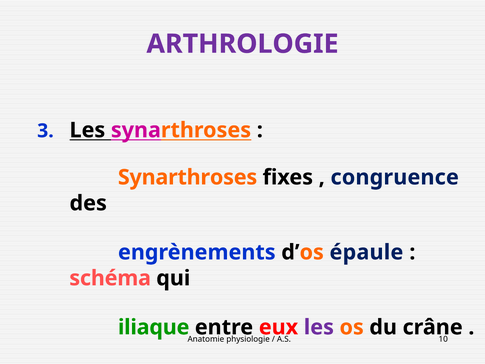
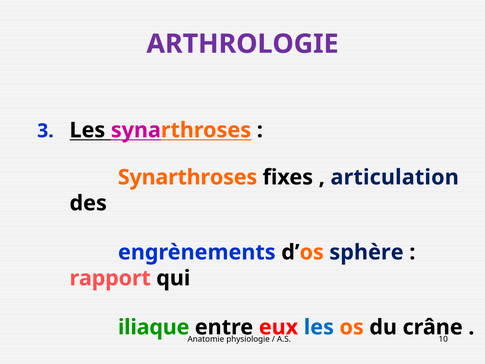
congruence: congruence -> articulation
épaule: épaule -> sphère
schéma: schéma -> rapport
les at (319, 327) colour: purple -> blue
